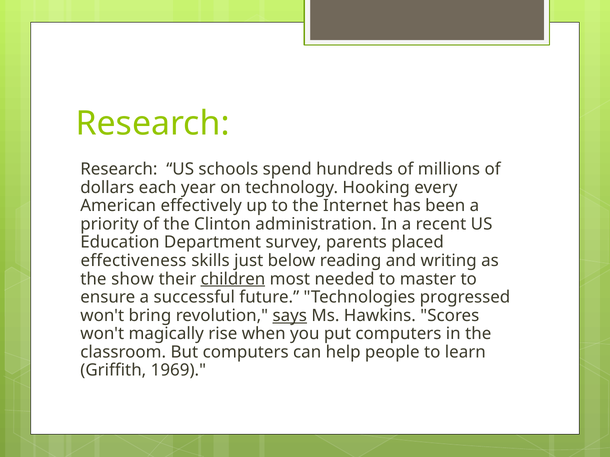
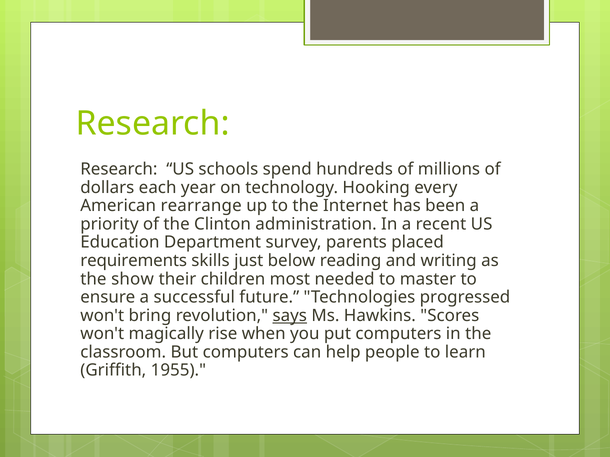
effectively: effectively -> rearrange
effectiveness: effectiveness -> requirements
children underline: present -> none
1969: 1969 -> 1955
